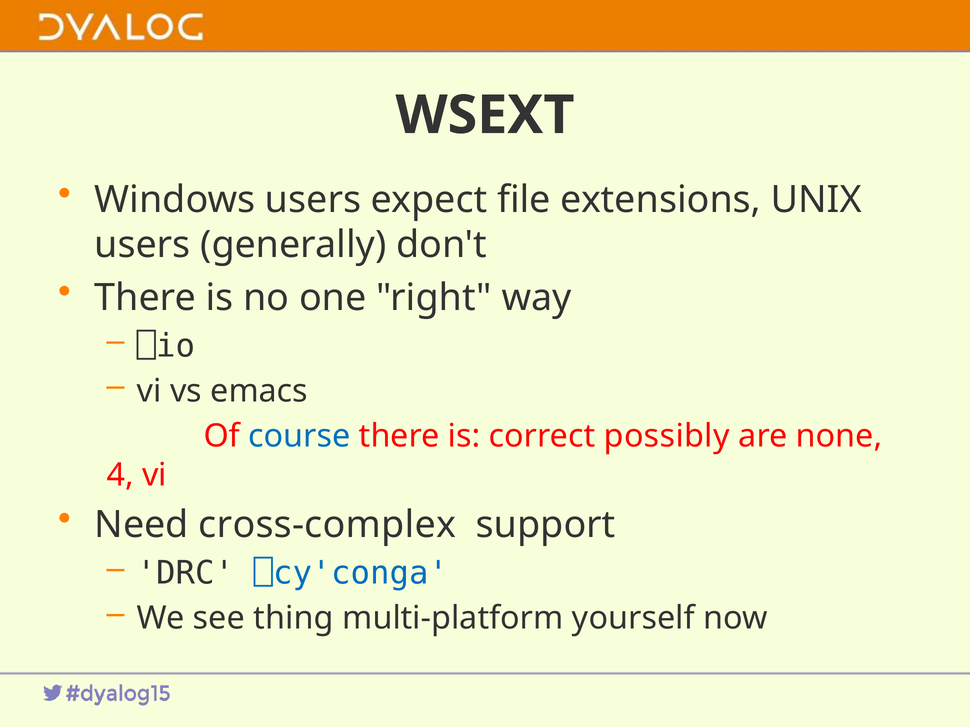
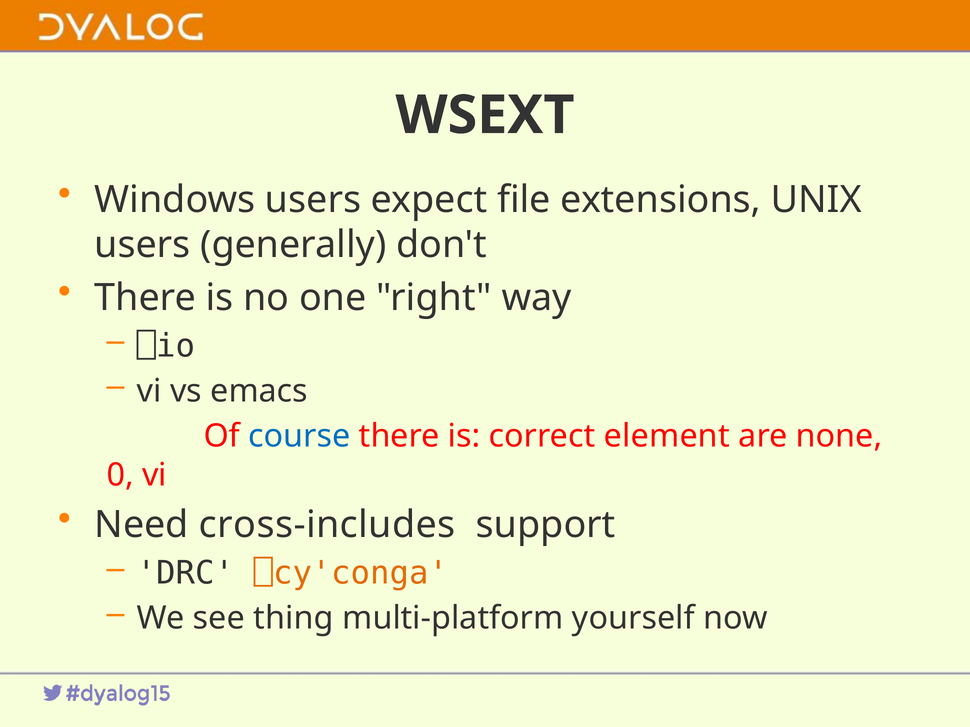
possibly: possibly -> element
4: 4 -> 0
cross-complex: cross-complex -> cross-includes
⎕cy'conga colour: blue -> orange
